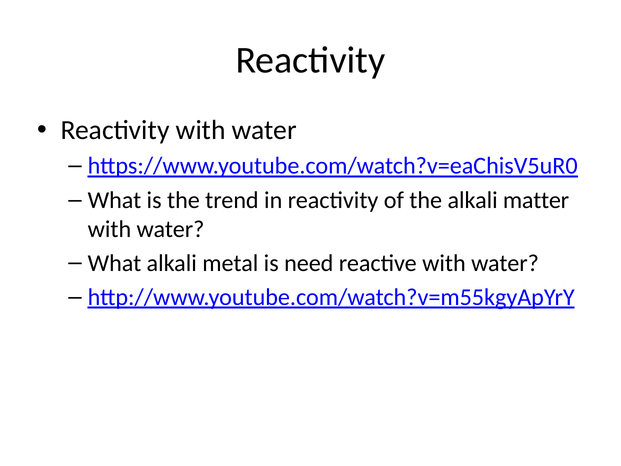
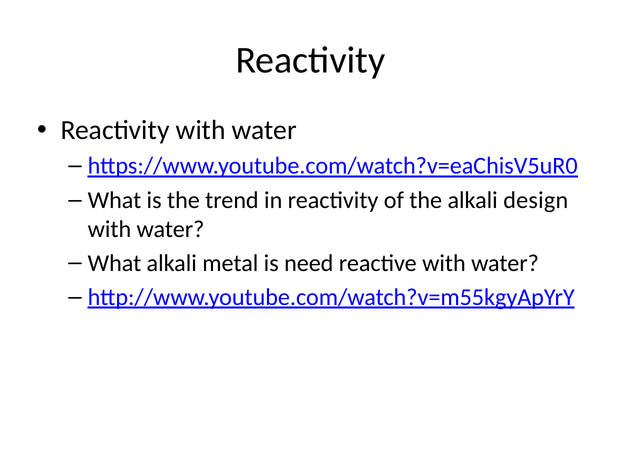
matter: matter -> design
